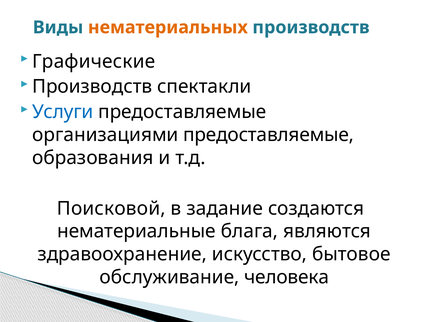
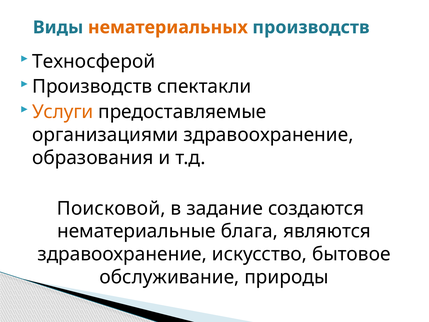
Графические: Графические -> Техносферой
Услуги colour: blue -> orange
организациями предоставляемые: предоставляемые -> здравоохранение
человека: человека -> природы
